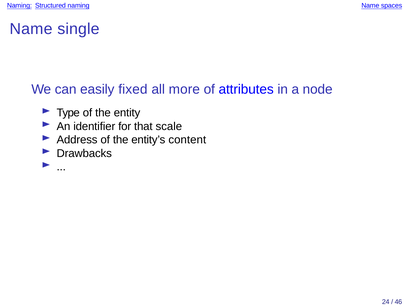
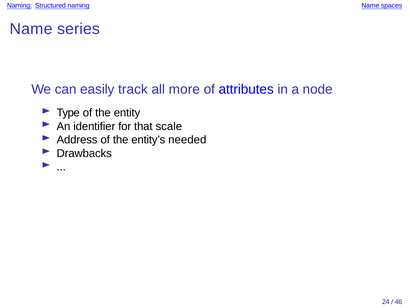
single: single -> series
fixed: fixed -> track
content: content -> needed
